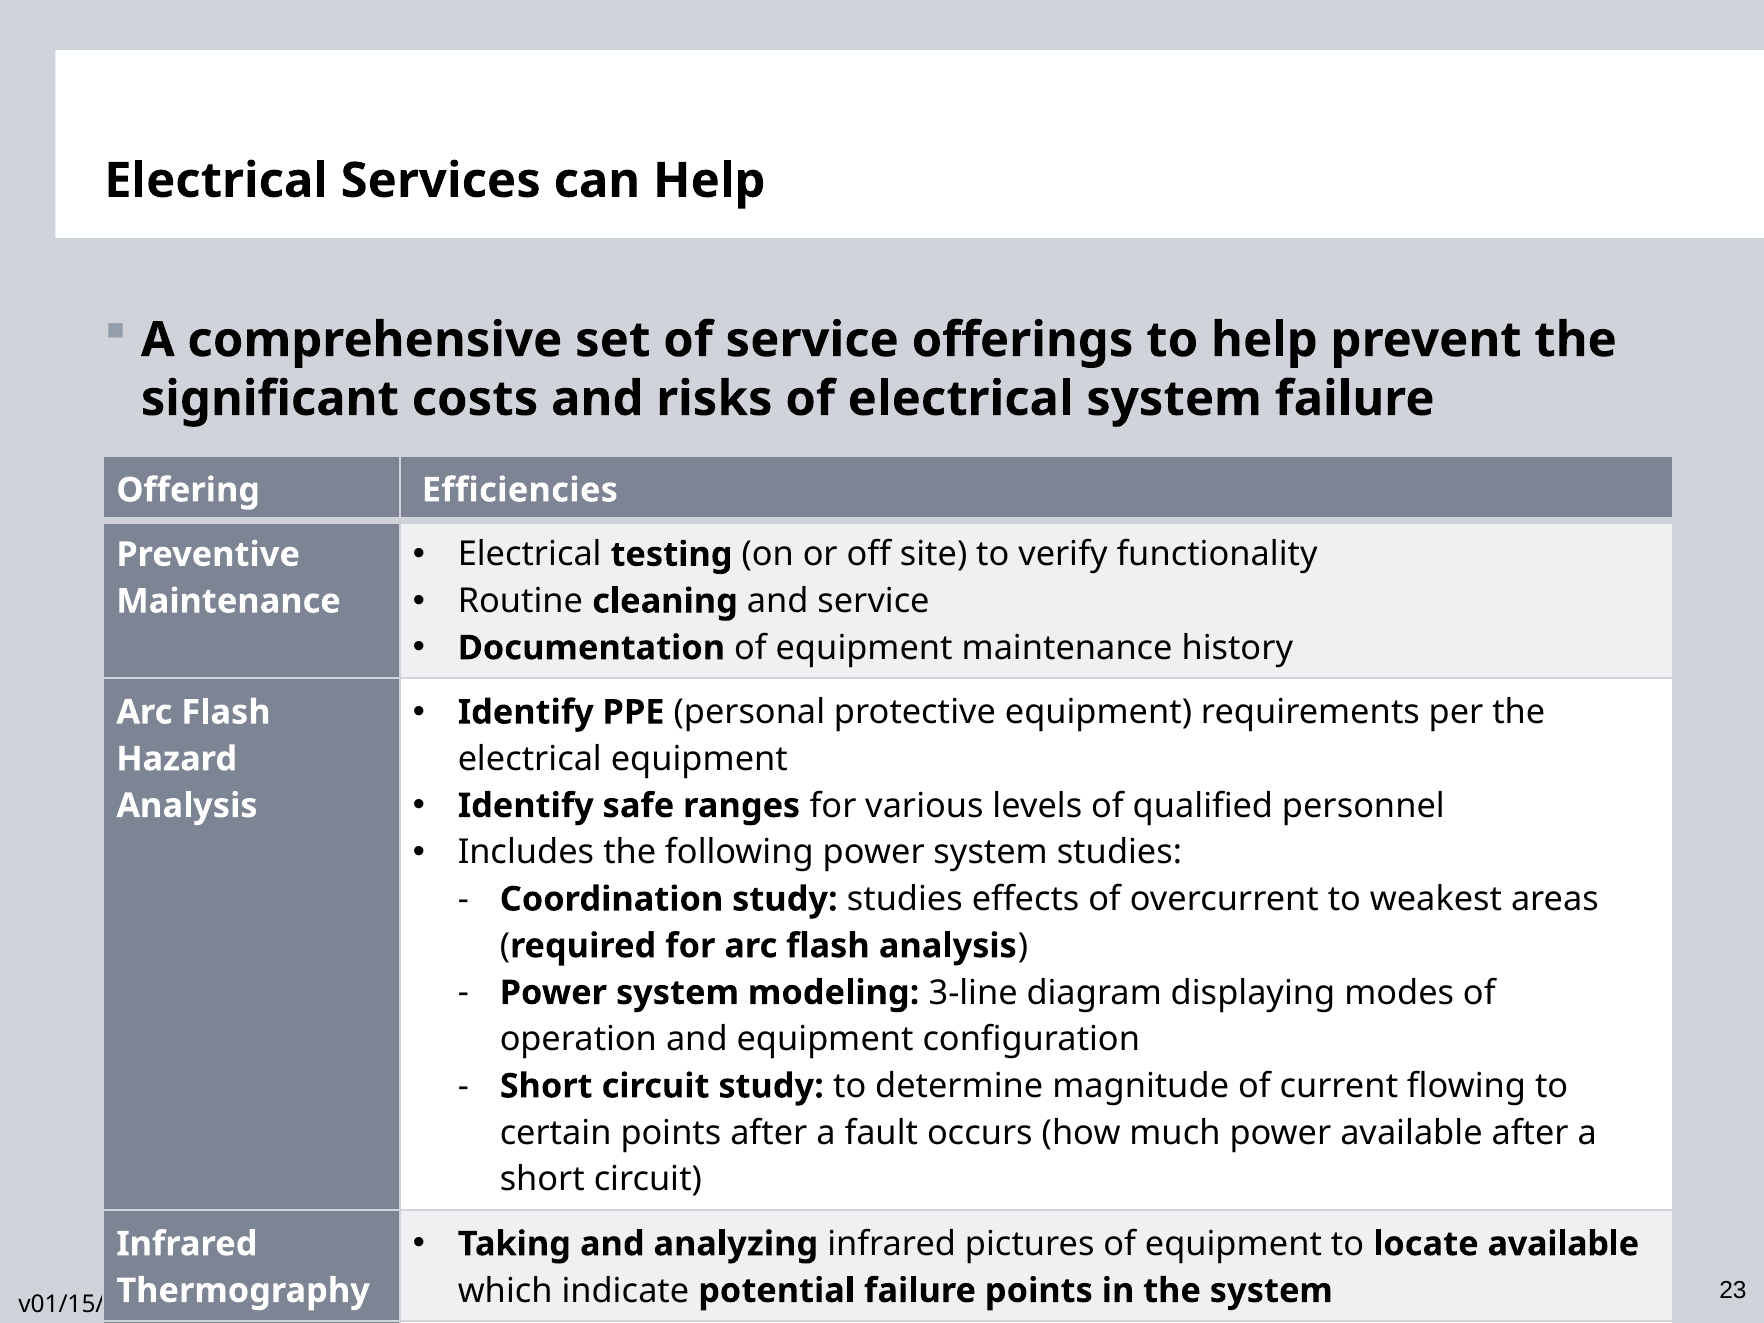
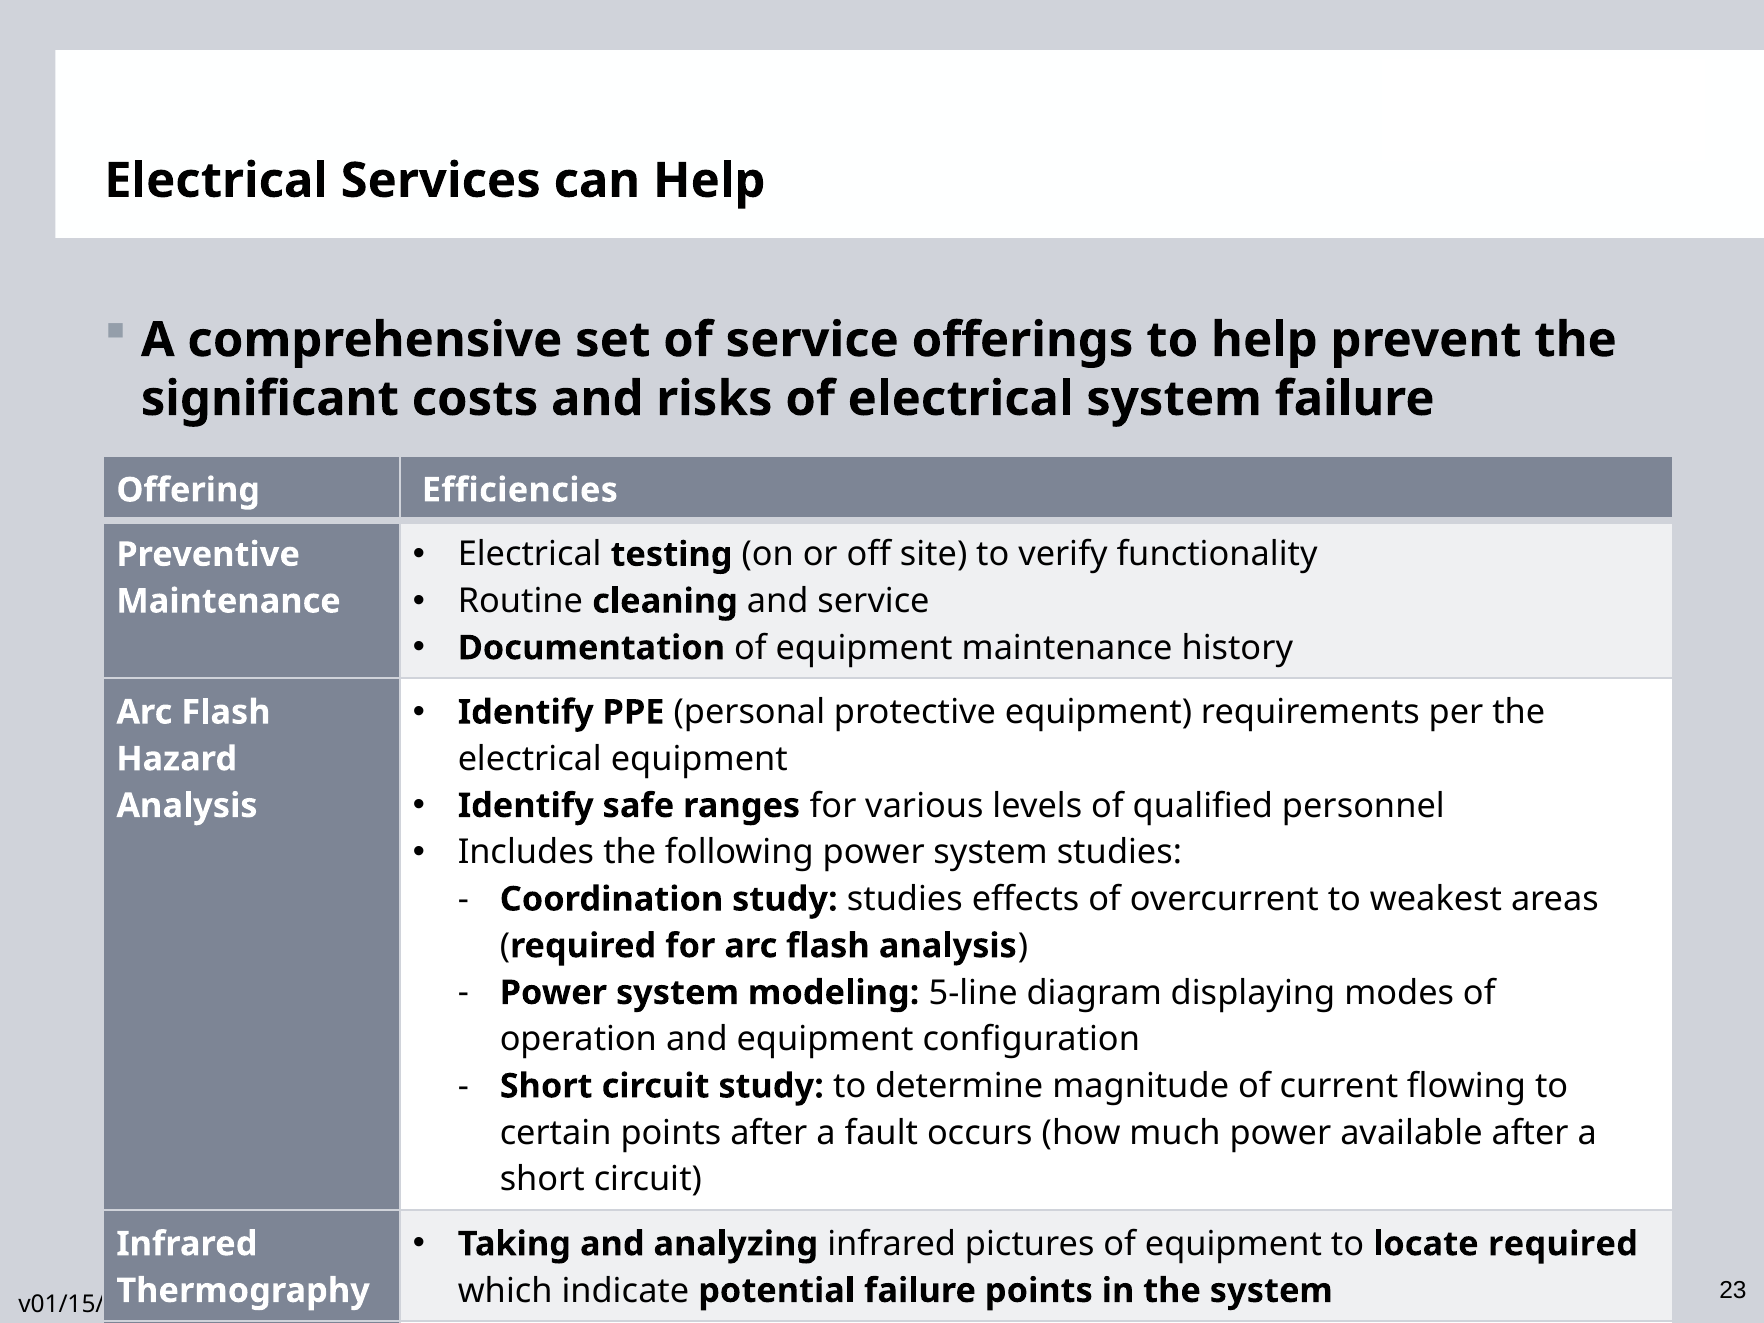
3-line: 3-line -> 5-line
locate available: available -> required
